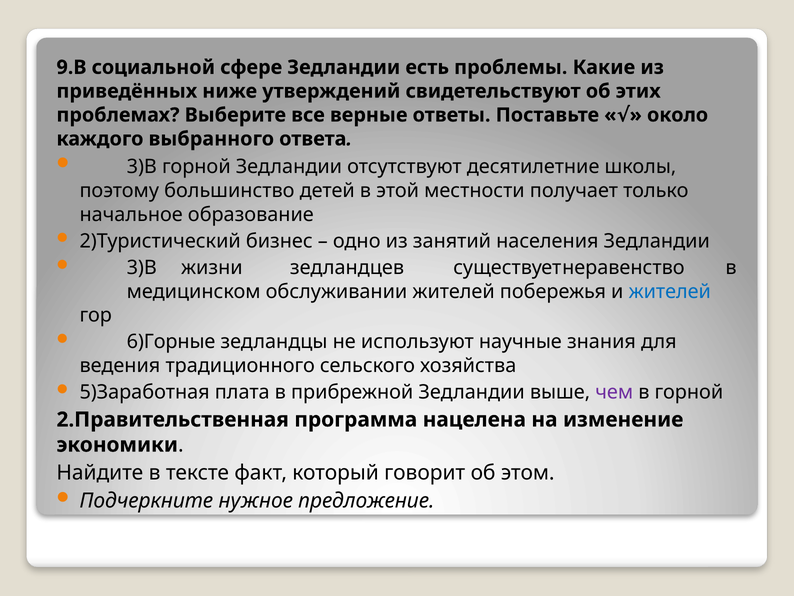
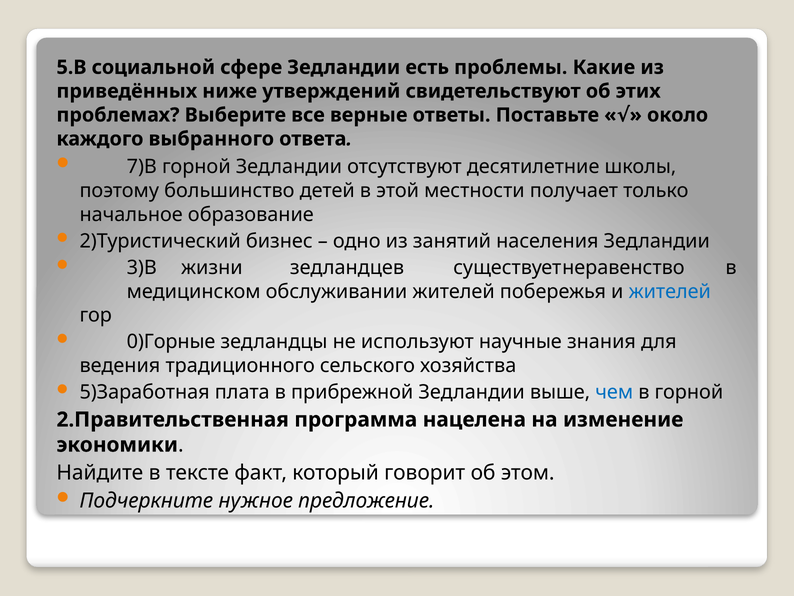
9.В: 9.В -> 5.В
3)В at (142, 166): 3)В -> 7)В
6)Горные: 6)Горные -> 0)Горные
чем colour: purple -> blue
